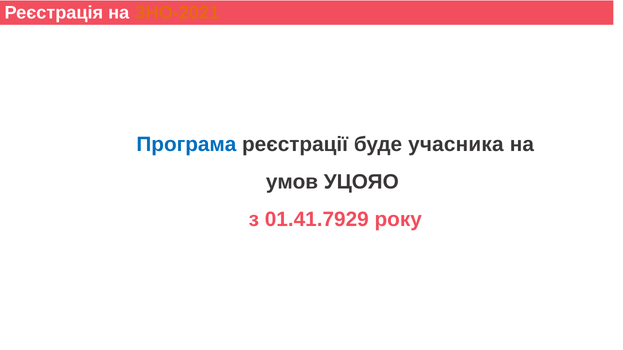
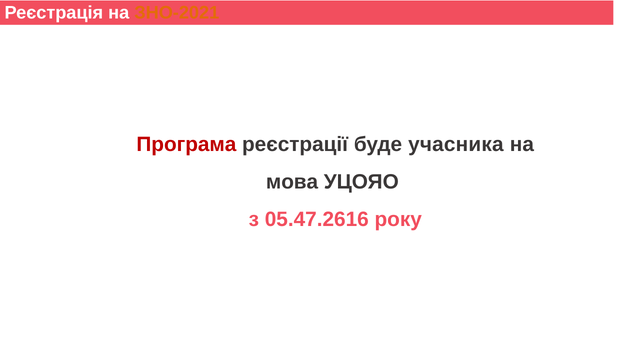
Програма colour: blue -> red
умов: умов -> мова
01.41.7929: 01.41.7929 -> 05.47.2616
